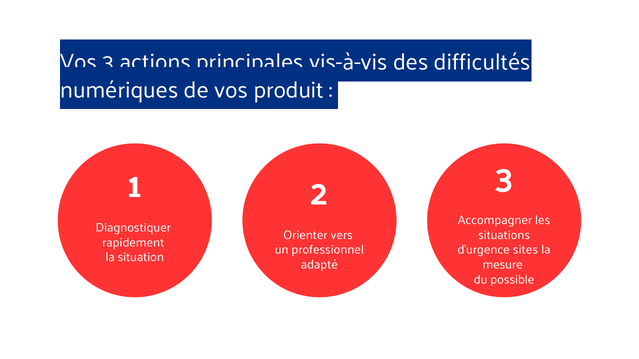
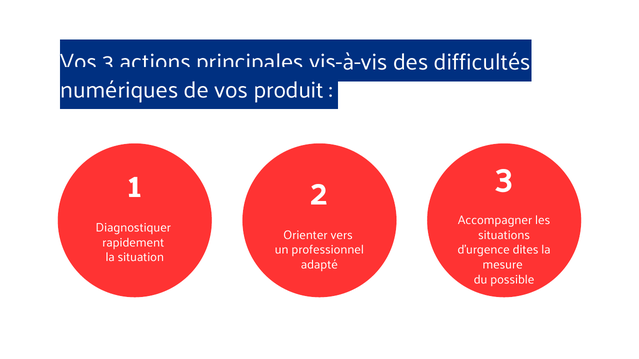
sites: sites -> dites
